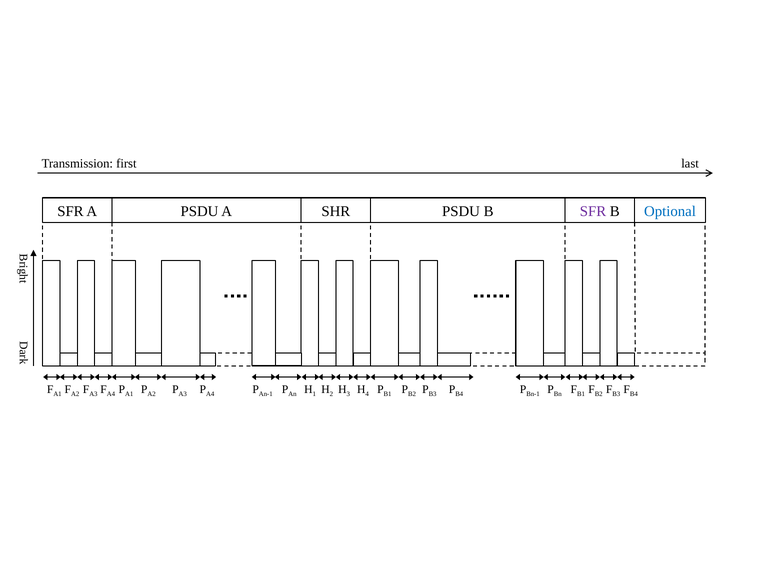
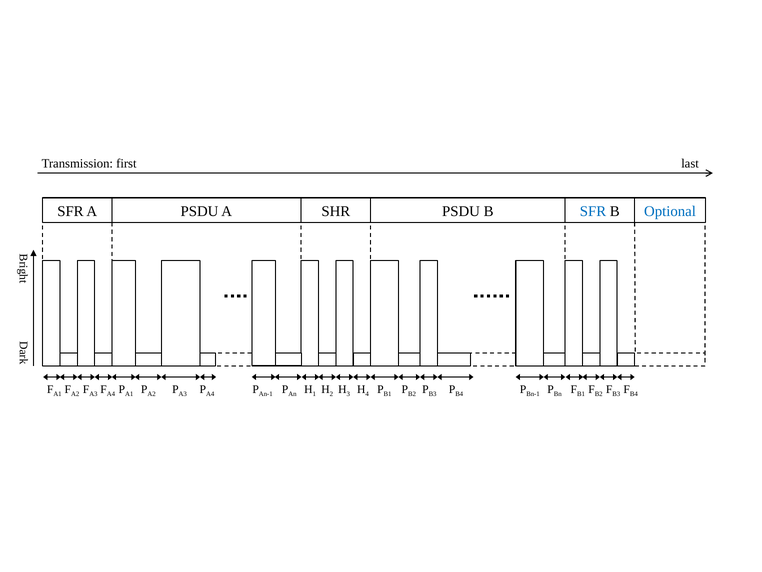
SFR at (593, 211) colour: purple -> blue
